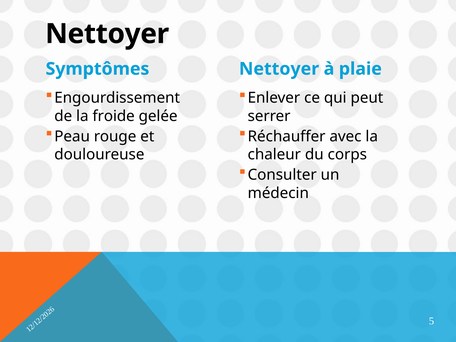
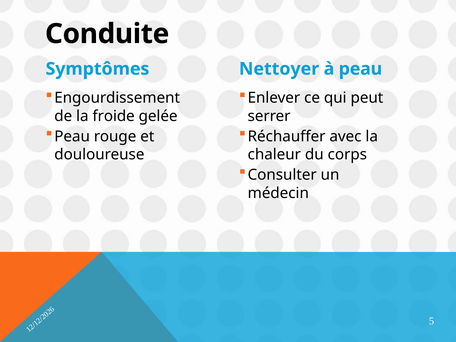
Nettoyer at (107, 34): Nettoyer -> Conduite
à plaie: plaie -> peau
